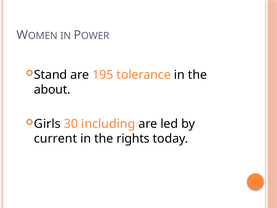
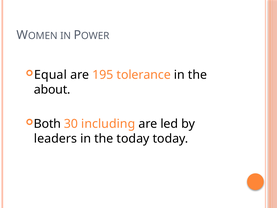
Stand: Stand -> Equal
Girls: Girls -> Both
current: current -> leaders
the rights: rights -> today
